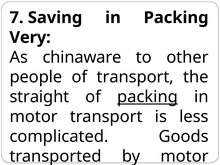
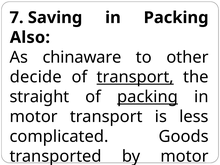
Very: Very -> Also
people: people -> decide
transport at (135, 77) underline: none -> present
